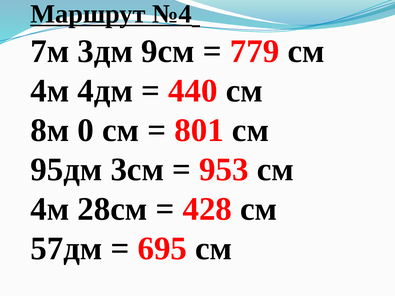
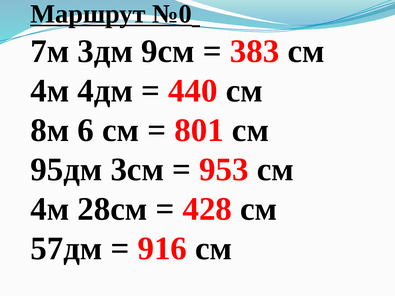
№4: №4 -> №0
779: 779 -> 383
0: 0 -> 6
695: 695 -> 916
